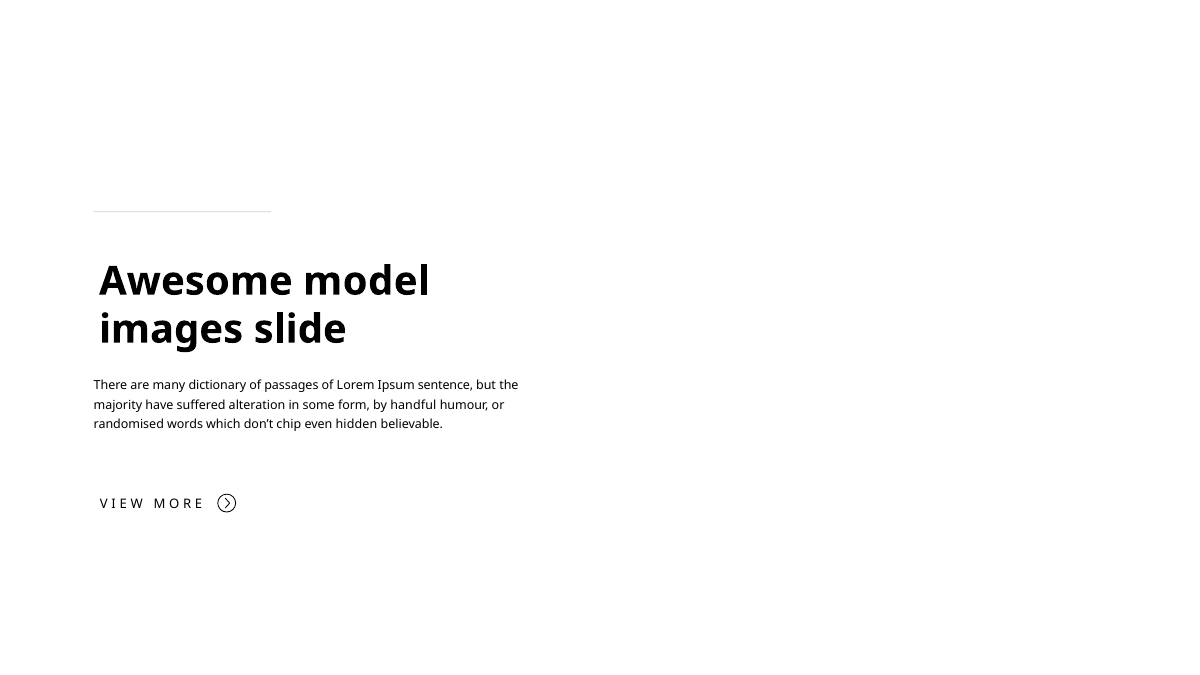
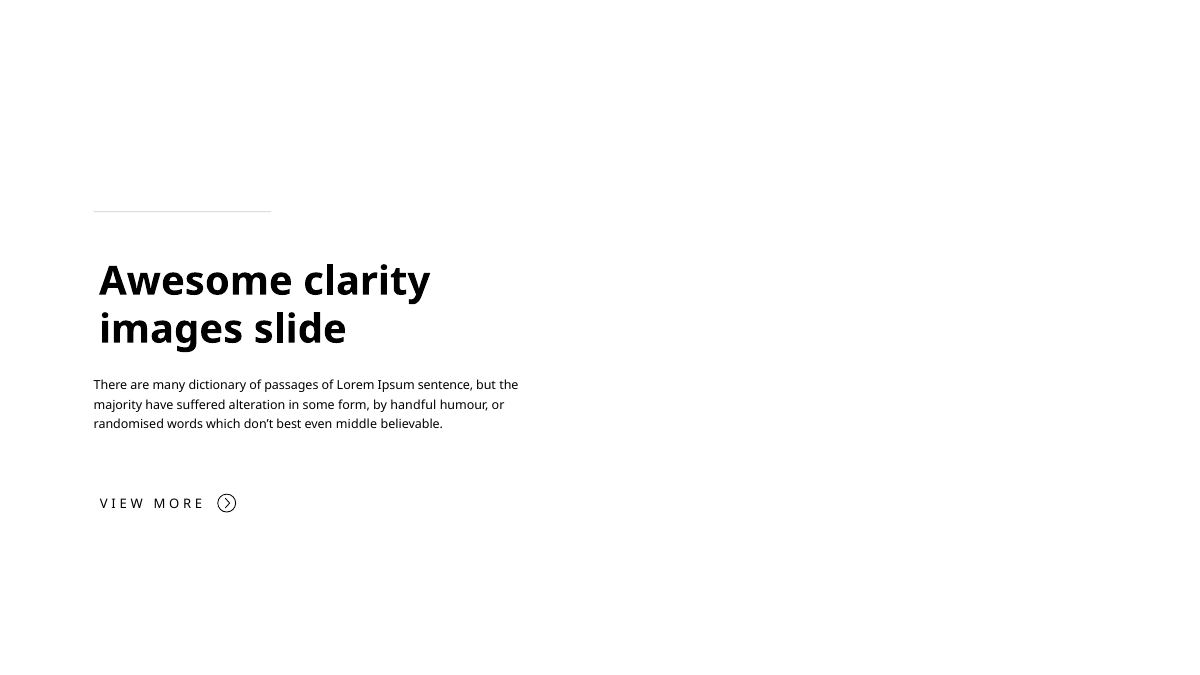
model: model -> clarity
chip: chip -> best
hidden: hidden -> middle
